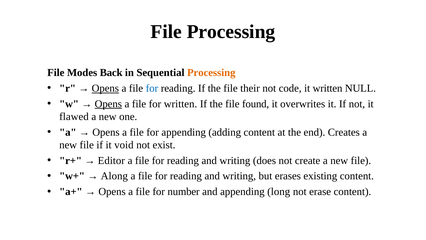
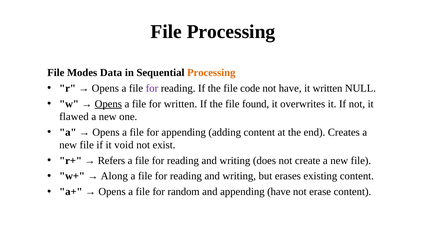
Back: Back -> Data
Opens at (105, 88) underline: present -> none
for at (152, 88) colour: blue -> purple
their: their -> code
not code: code -> have
Editor: Editor -> Refers
number: number -> random
appending long: long -> have
